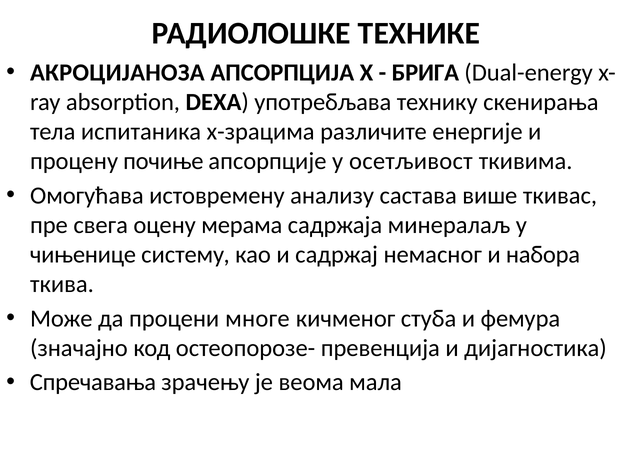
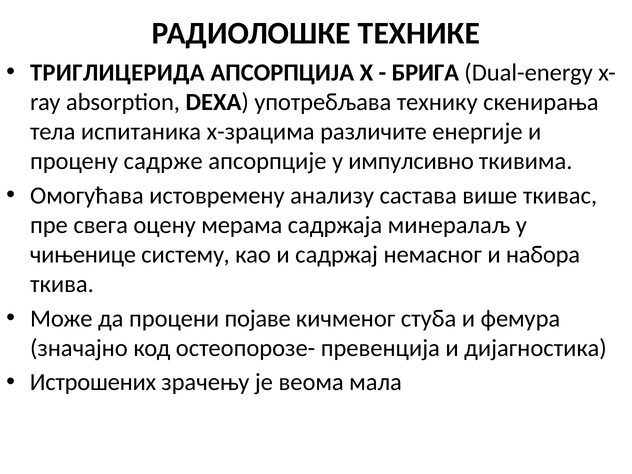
АКРОЦИЈАНОЗА: АКРОЦИЈАНОЗА -> ТРИГЛИЦЕРИДА
почиње: почиње -> садрже
осетљивост: осетљивост -> импулсивно
многе: многе -> појаве
Спречавања: Спречавања -> Истрошених
